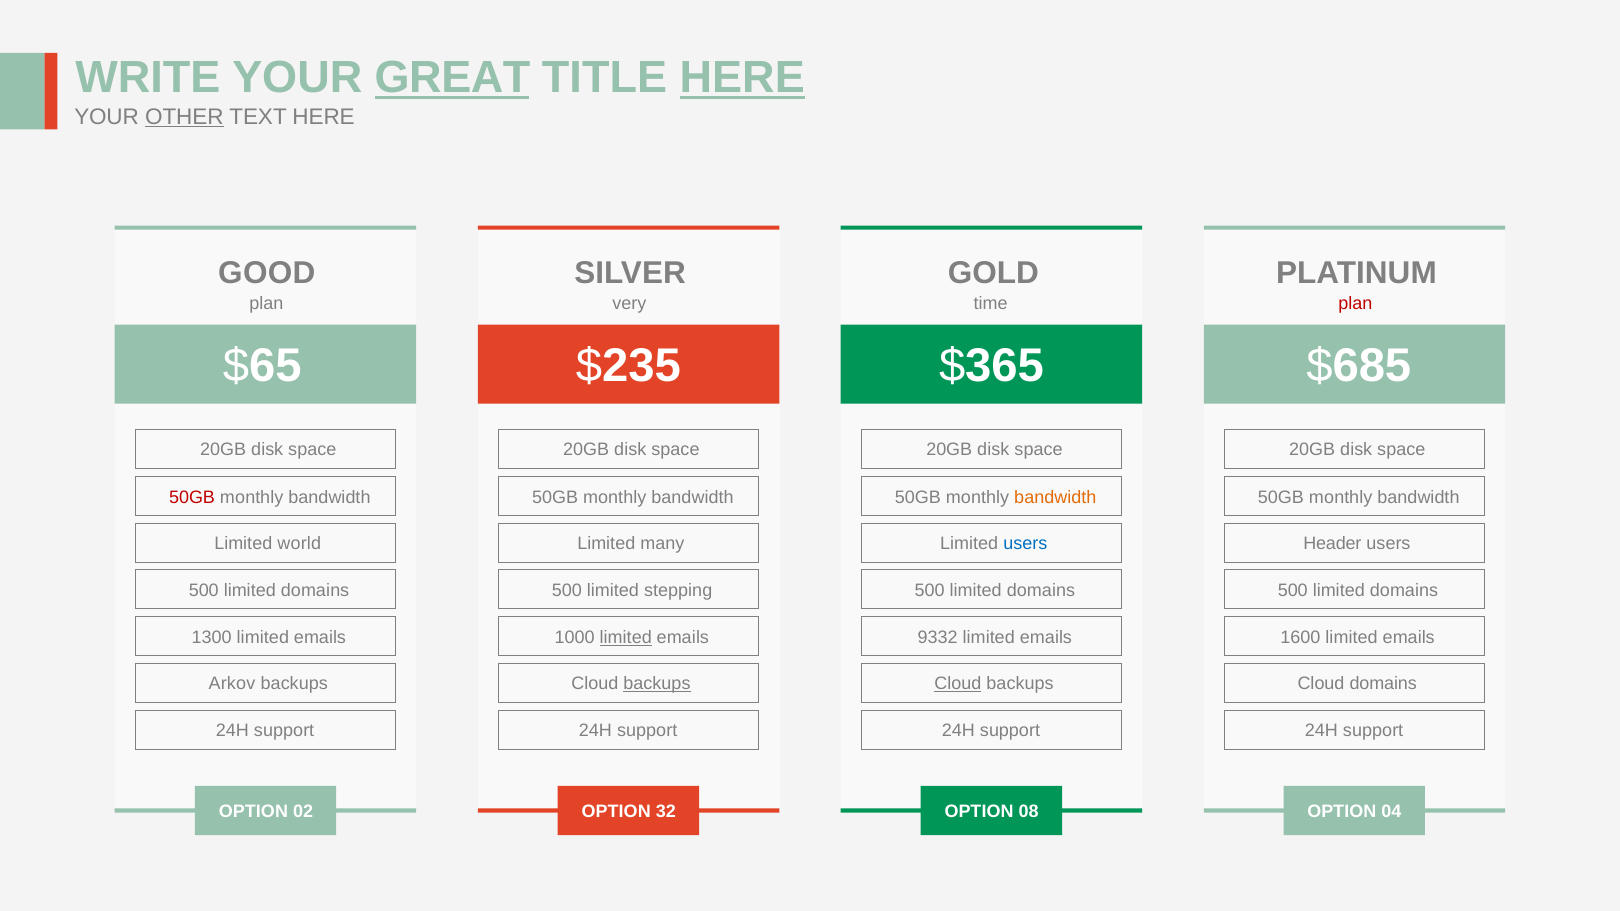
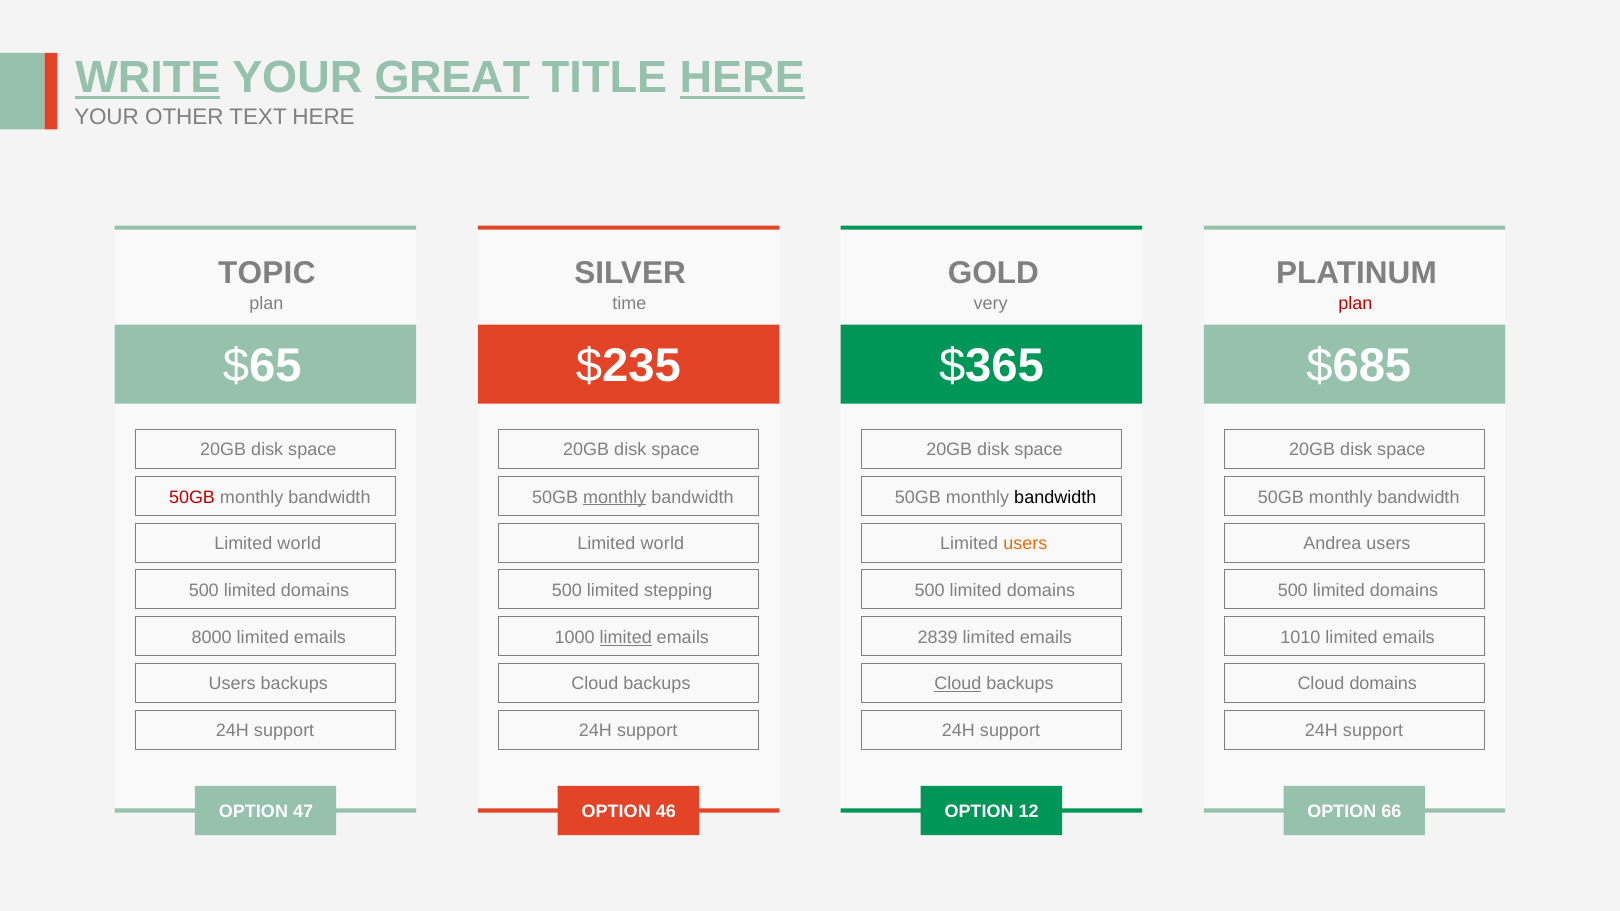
WRITE underline: none -> present
OTHER underline: present -> none
GOOD: GOOD -> TOPIC
very: very -> time
time: time -> very
monthly at (615, 497) underline: none -> present
bandwidth at (1055, 497) colour: orange -> black
many at (662, 543): many -> world
users at (1025, 543) colour: blue -> orange
Header: Header -> Andrea
1300: 1300 -> 8000
9332: 9332 -> 2839
1600: 1600 -> 1010
Arkov at (232, 684): Arkov -> Users
backups at (657, 684) underline: present -> none
02: 02 -> 47
32: 32 -> 46
08: 08 -> 12
04: 04 -> 66
